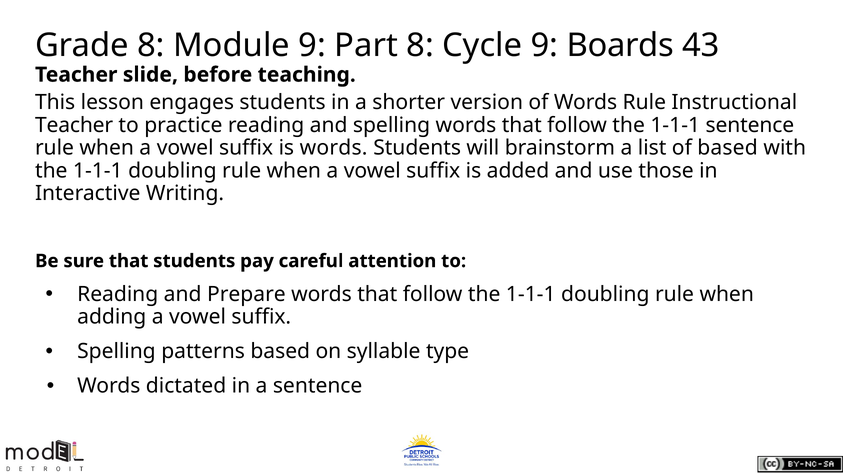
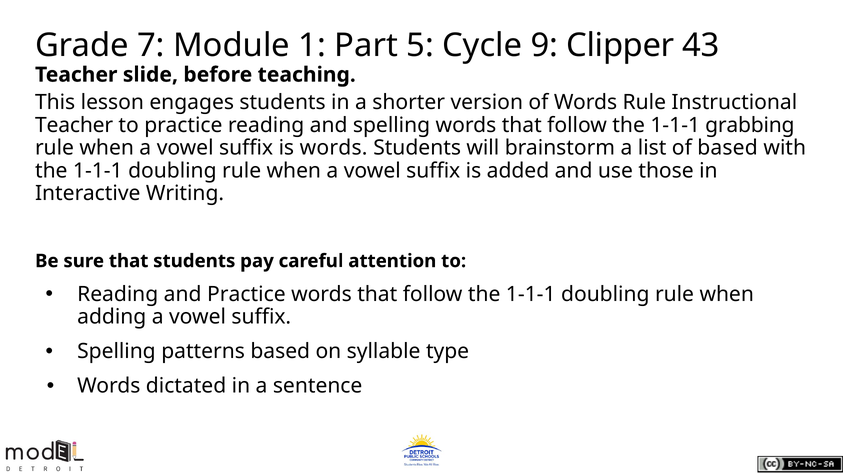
Grade 8: 8 -> 7
Module 9: 9 -> 1
Part 8: 8 -> 5
Boards: Boards -> Clipper
1-1-1 sentence: sentence -> grabbing
and Prepare: Prepare -> Practice
